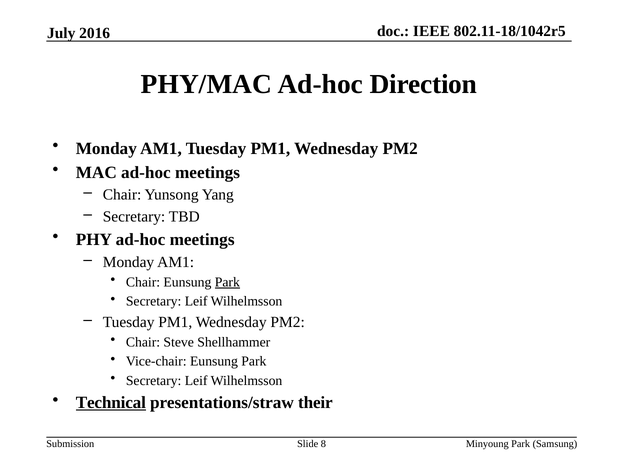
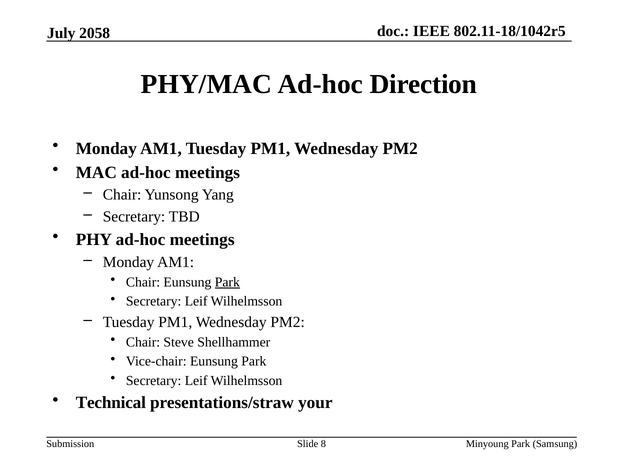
2016: 2016 -> 2058
Technical underline: present -> none
their: their -> your
